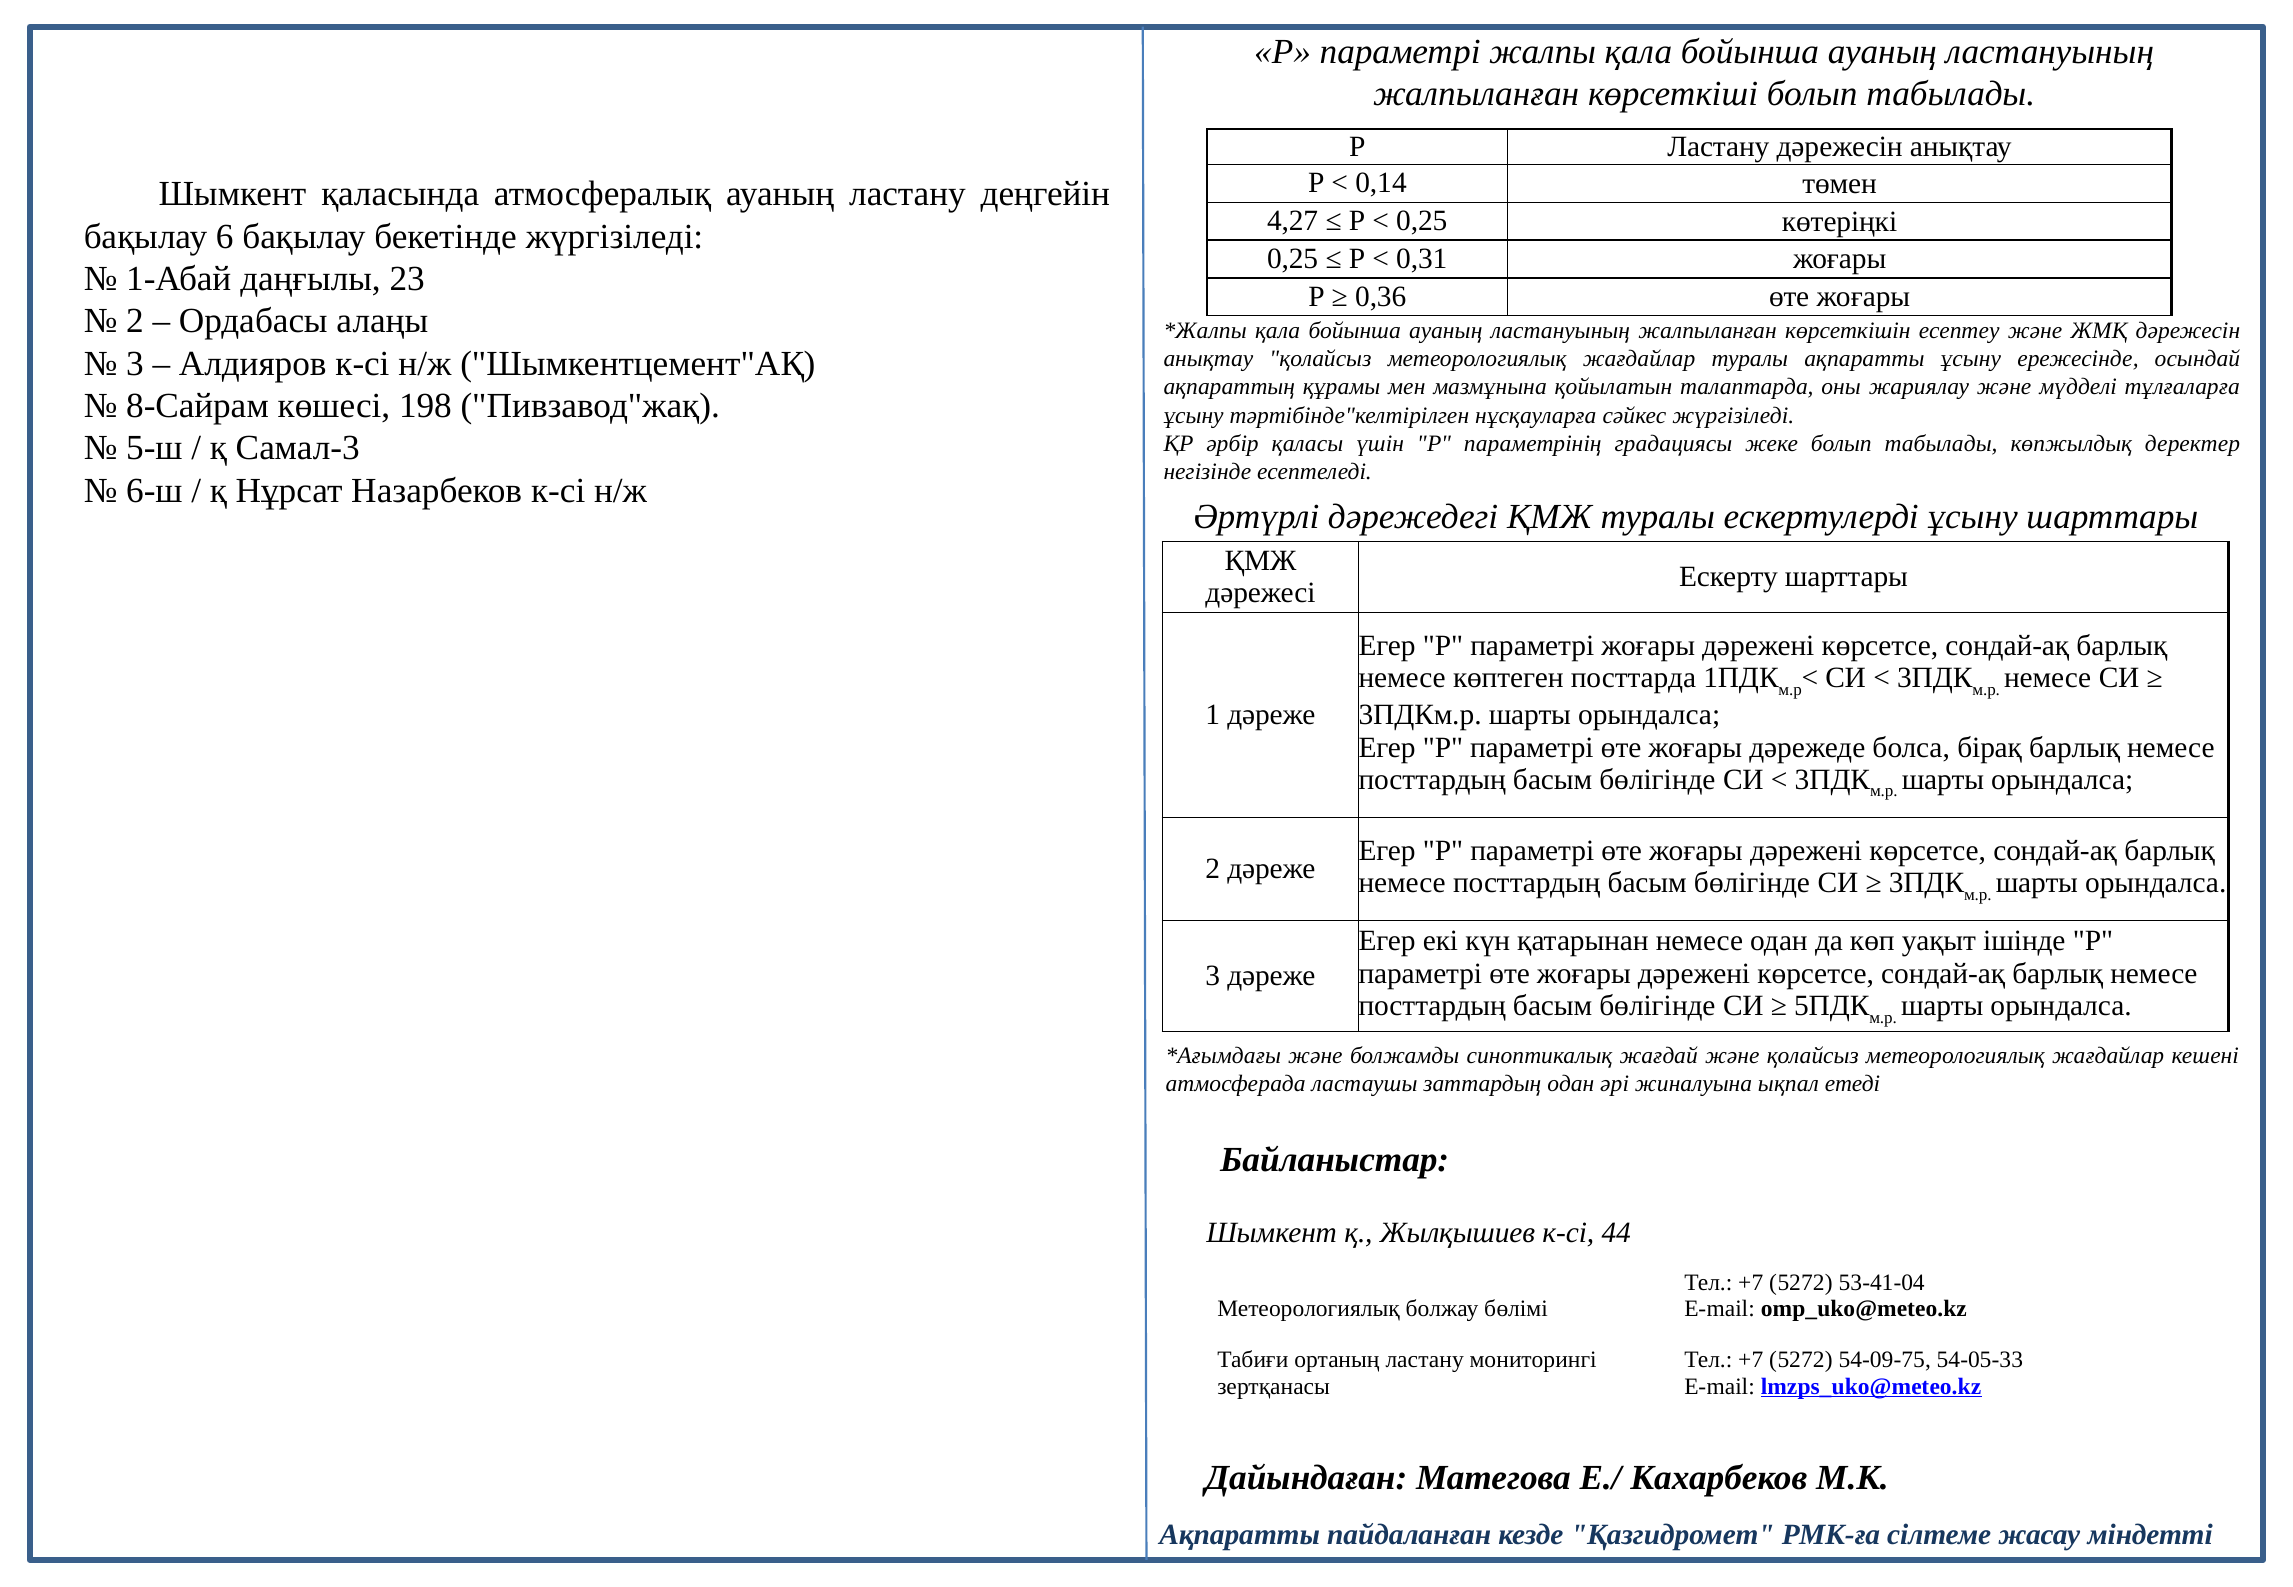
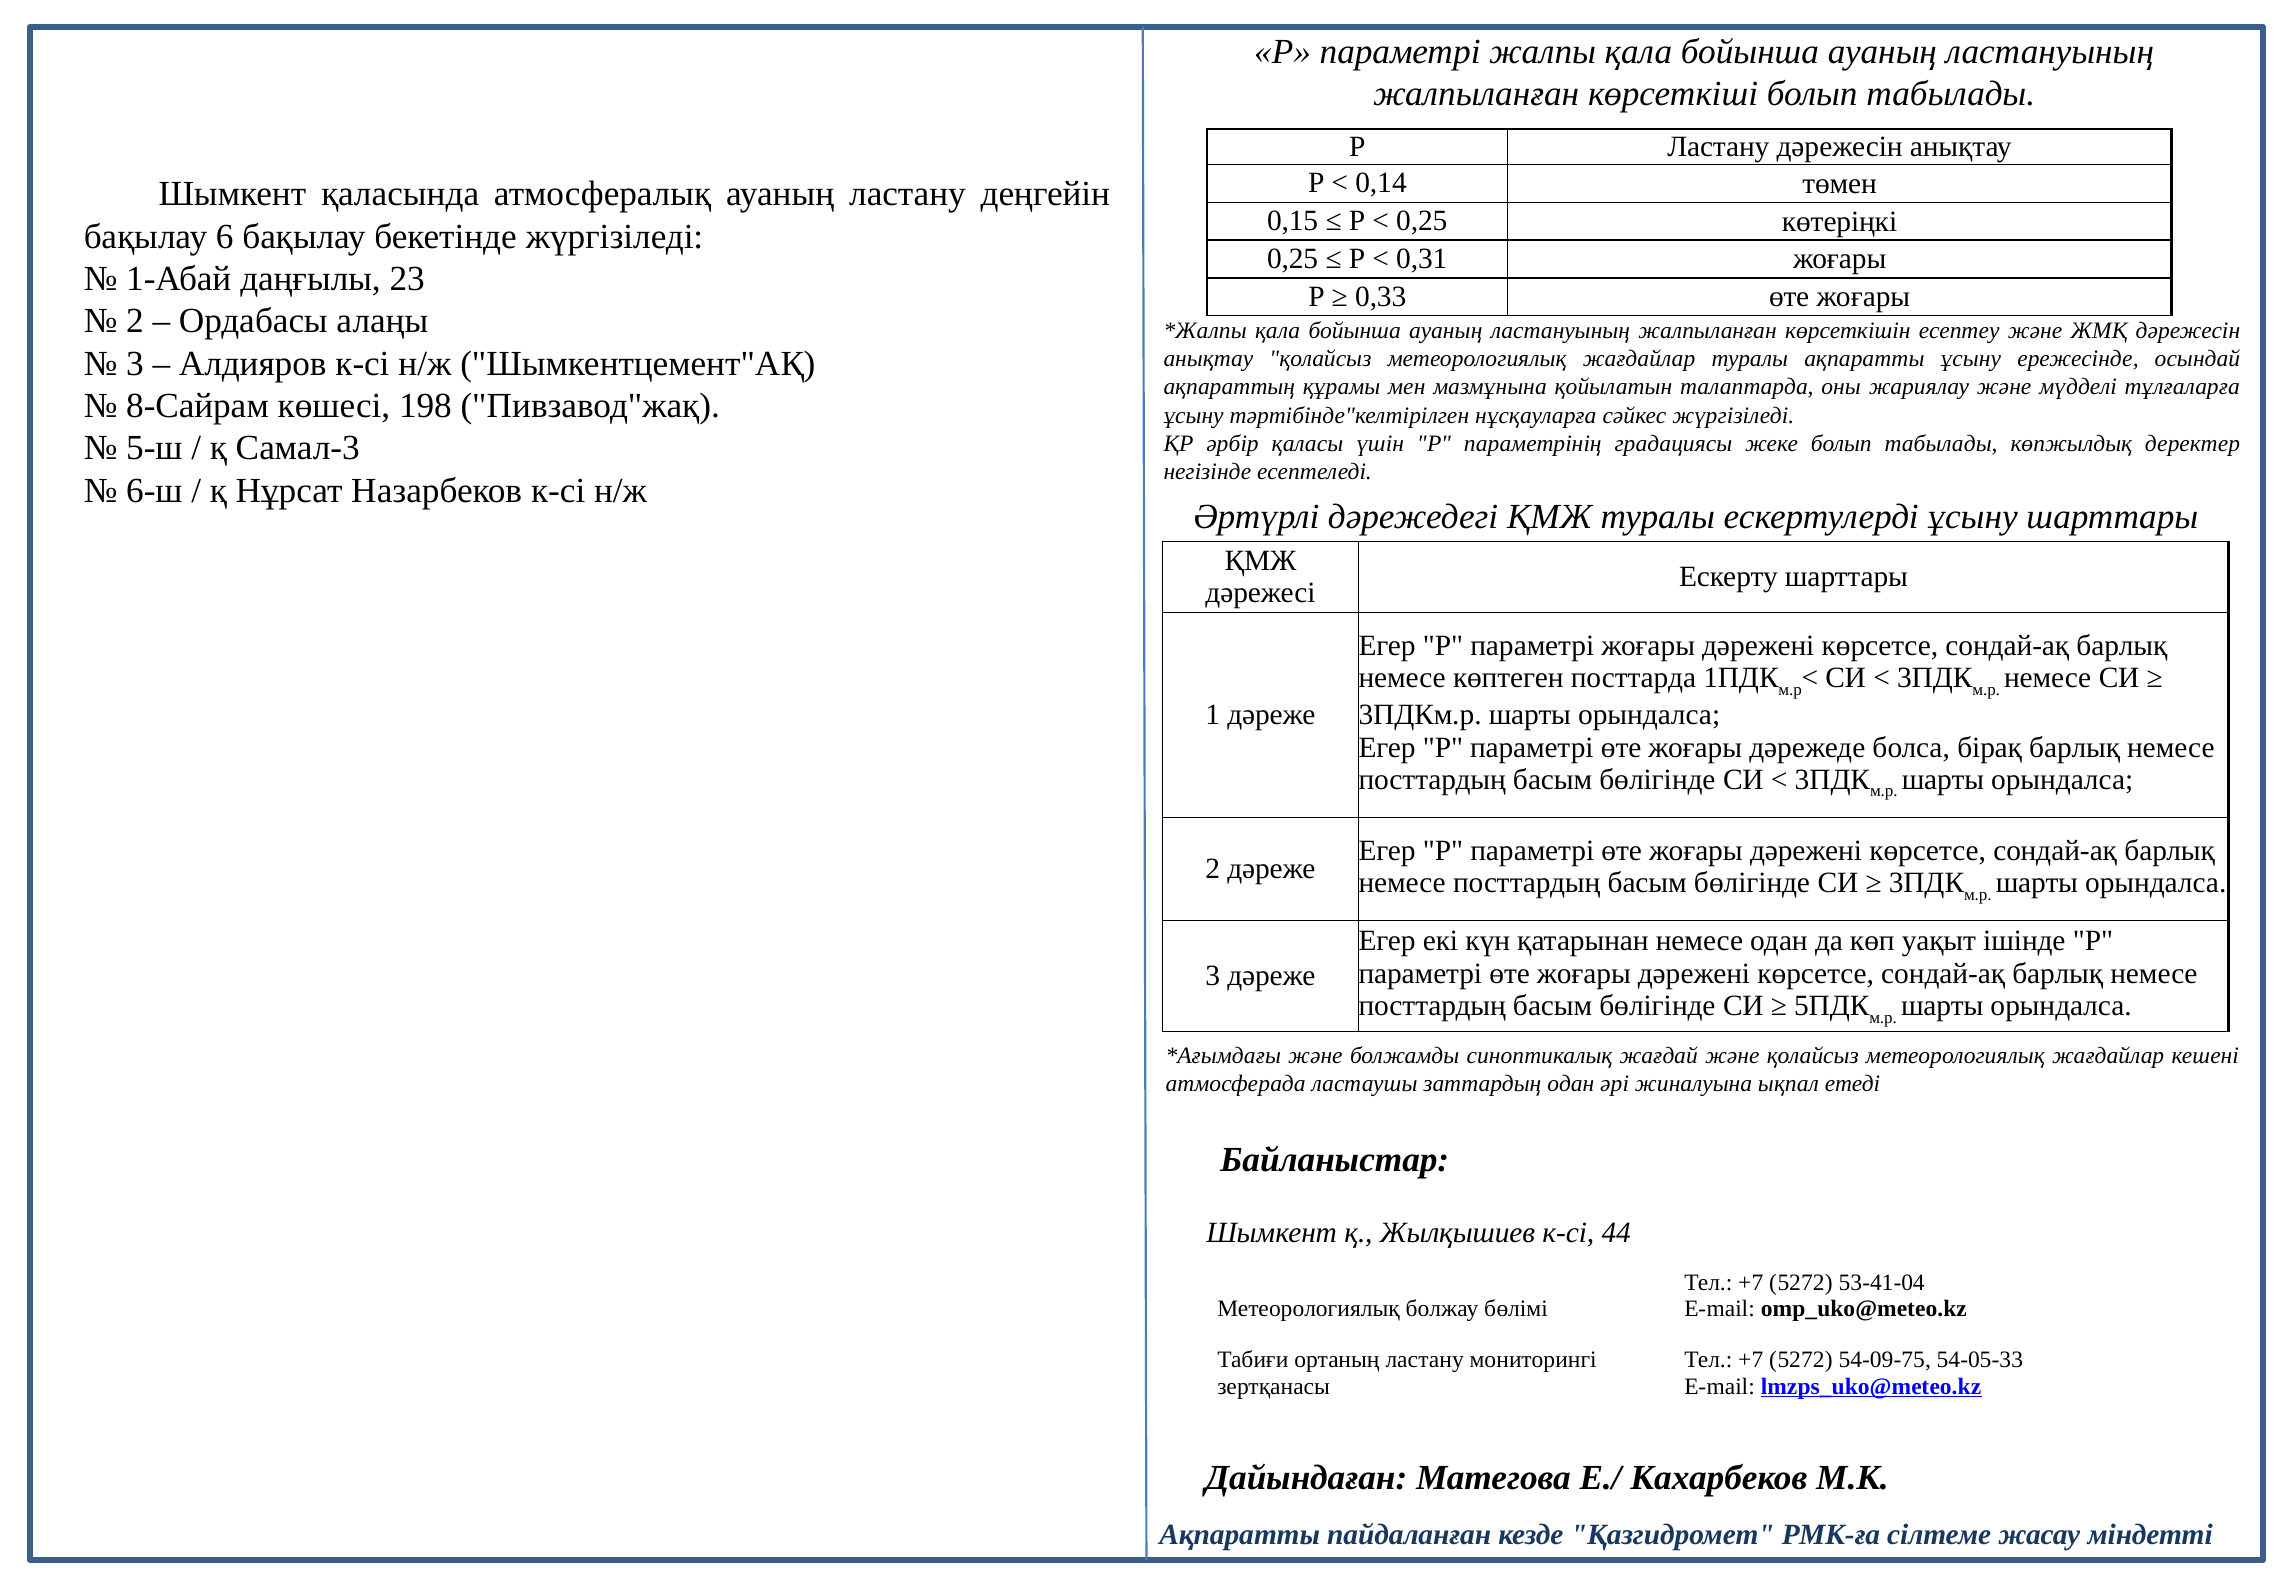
4,27: 4,27 -> 0,15
0,36: 0,36 -> 0,33
